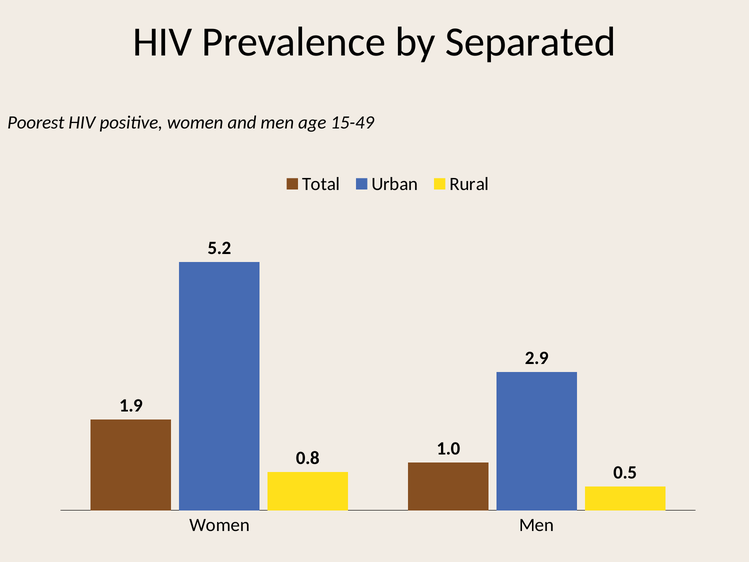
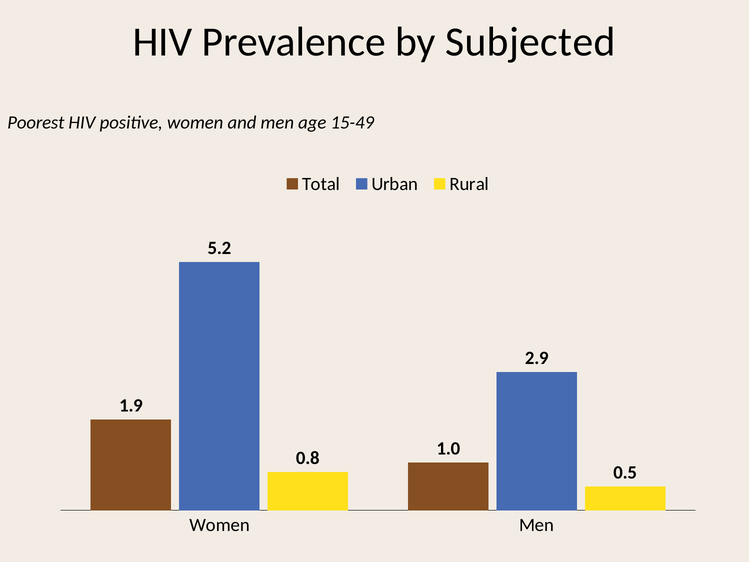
Separated: Separated -> Subjected
